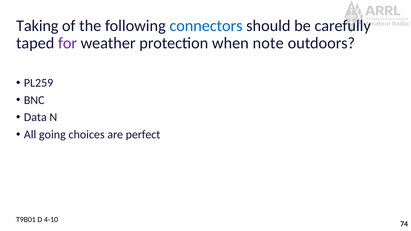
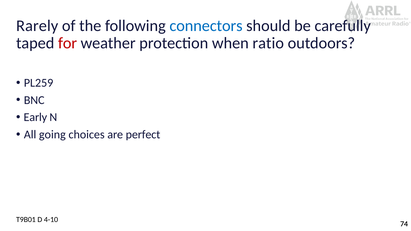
Taking: Taking -> Rarely
for colour: purple -> red
note: note -> ratio
Data: Data -> Early
